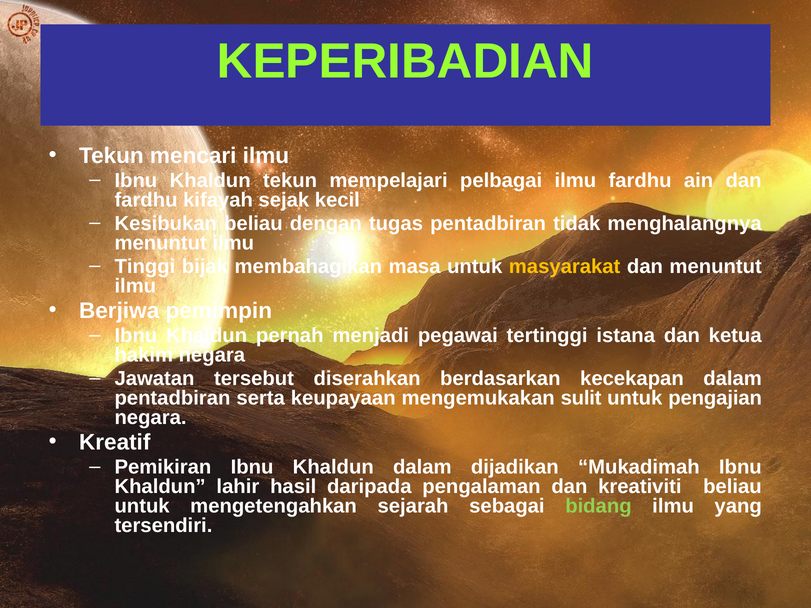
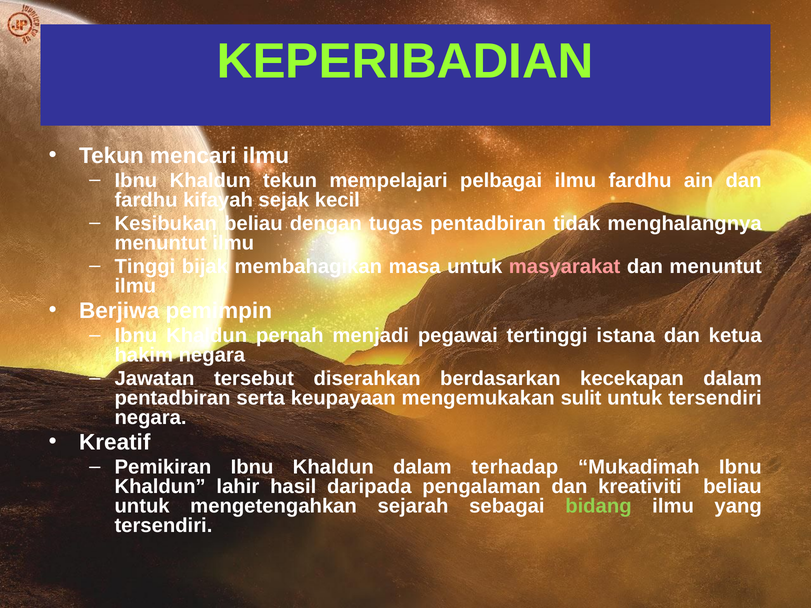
masyarakat colour: yellow -> pink
untuk pengajian: pengajian -> tersendiri
dijadikan: dijadikan -> terhadap
